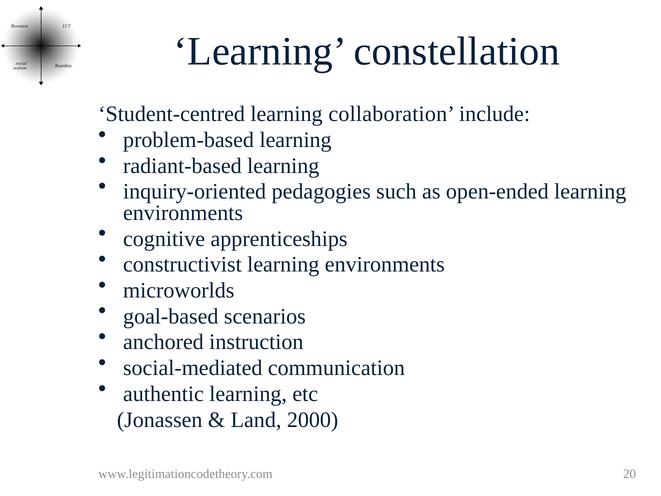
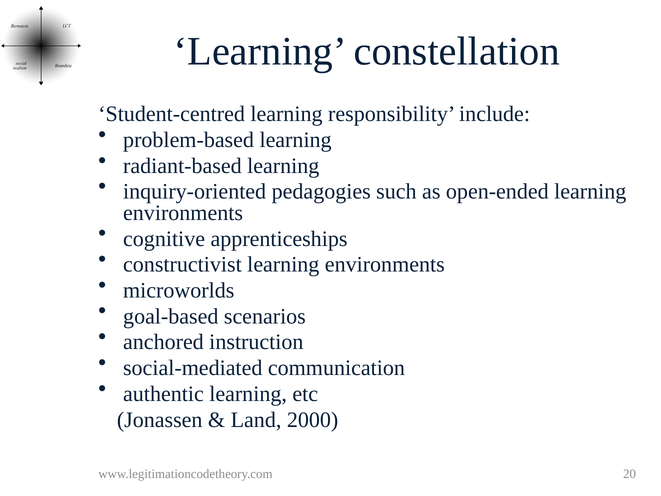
collaboration: collaboration -> responsibility
